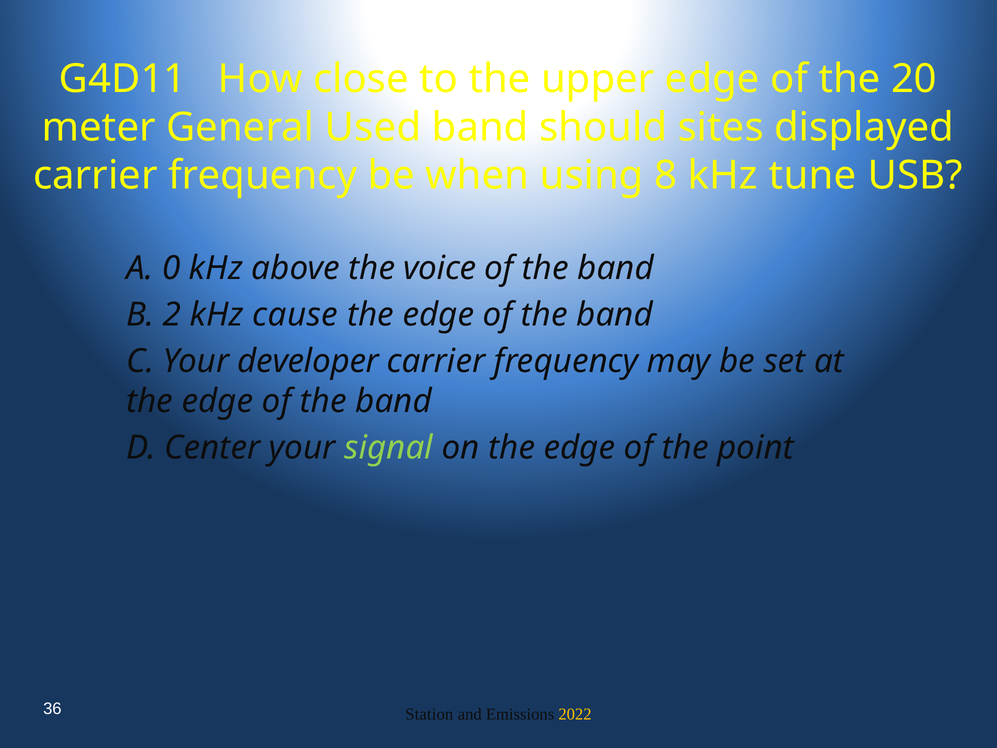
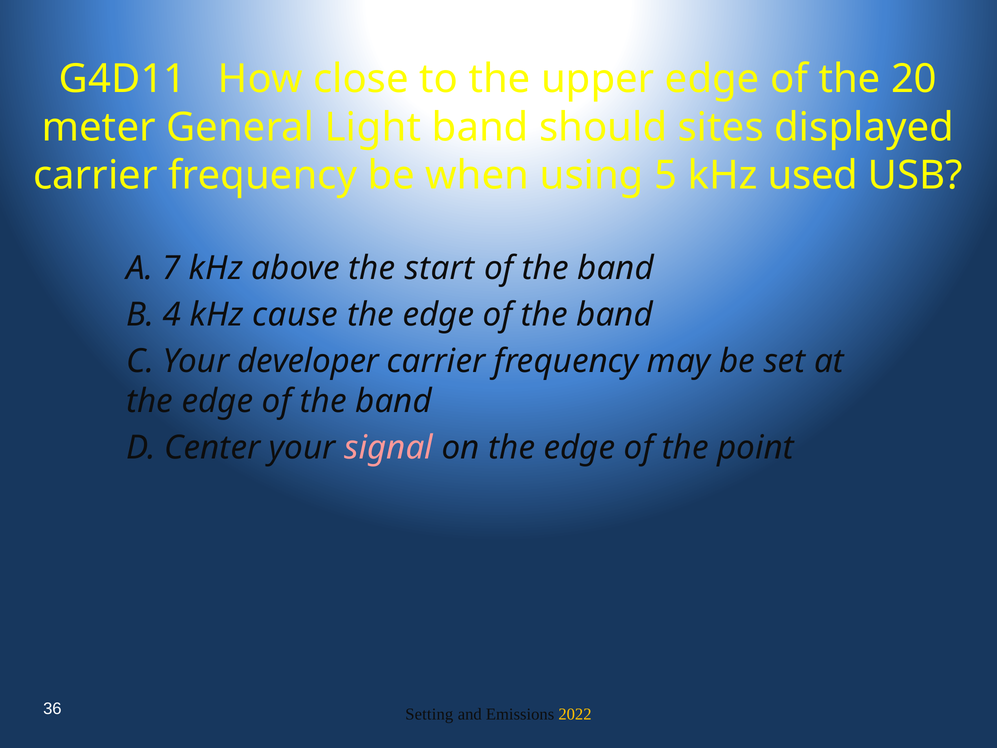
Used: Used -> Light
8: 8 -> 5
tune: tune -> used
0: 0 -> 7
voice: voice -> start
2: 2 -> 4
signal colour: light green -> pink
Station: Station -> Setting
